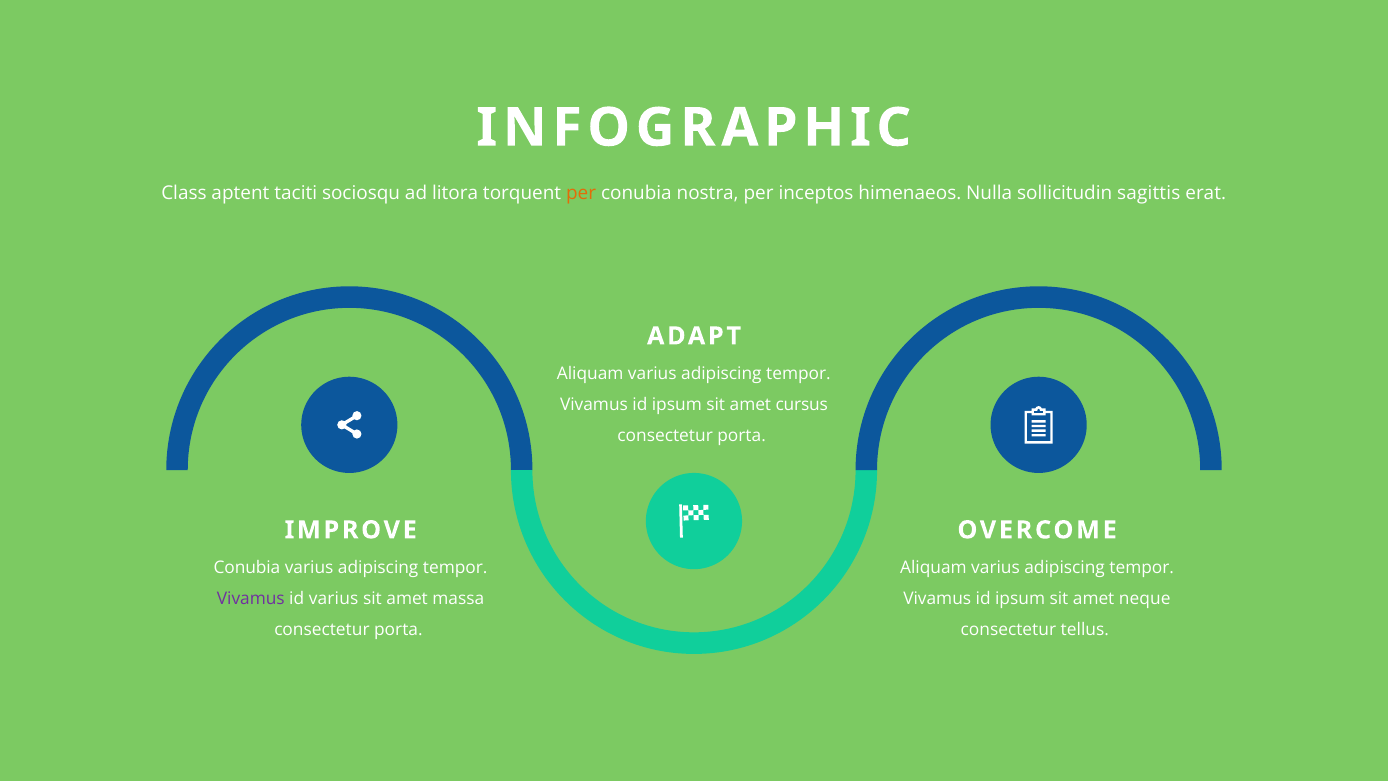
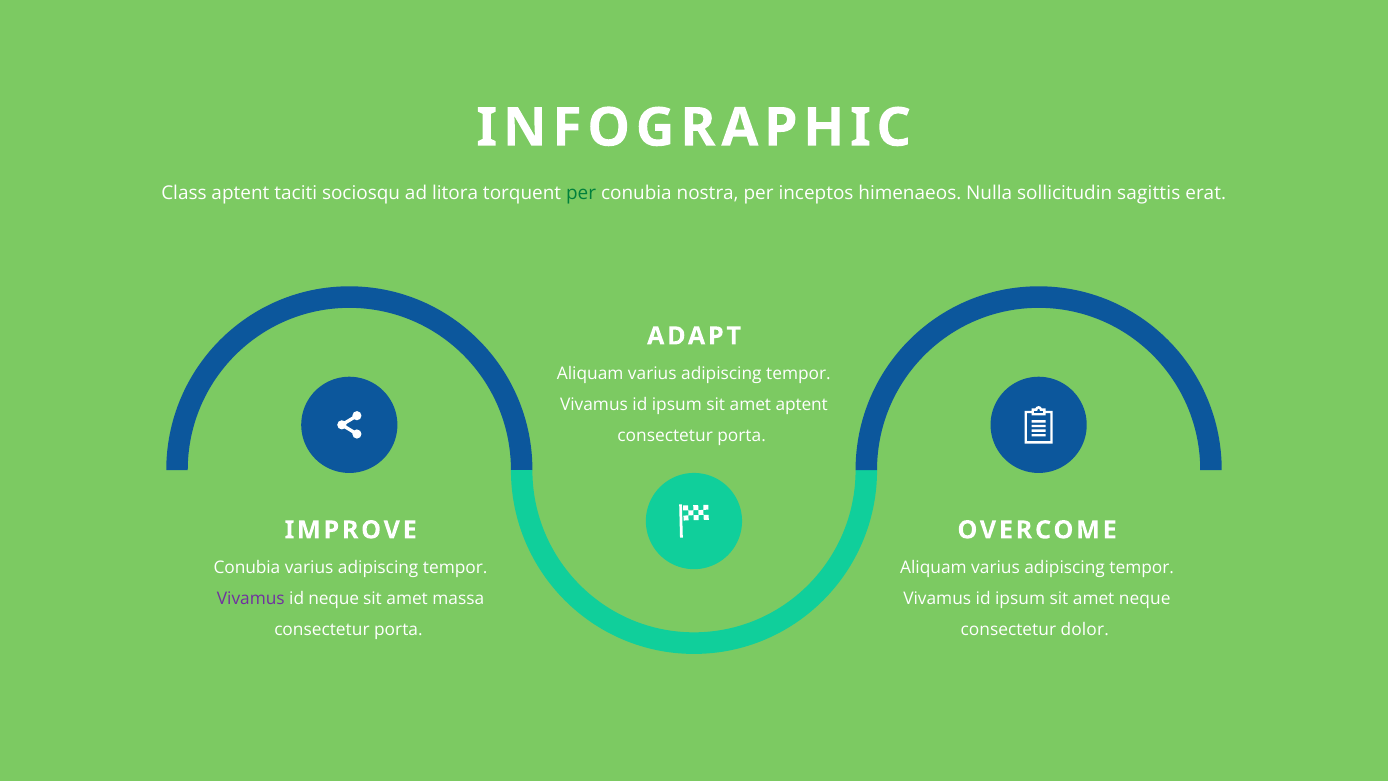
per at (581, 193) colour: orange -> green
amet cursus: cursus -> aptent
id varius: varius -> neque
tellus: tellus -> dolor
